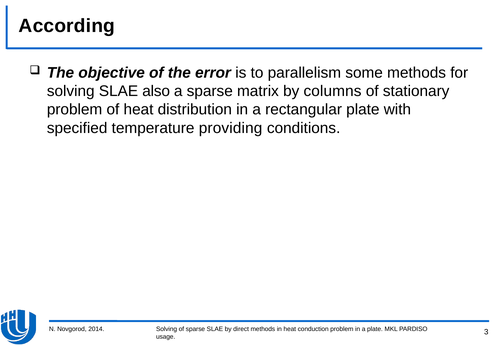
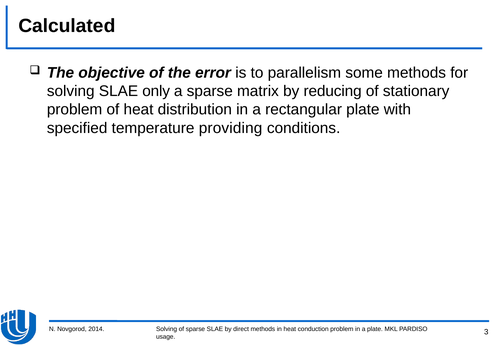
According: According -> Calculated
also: also -> only
columns: columns -> reducing
